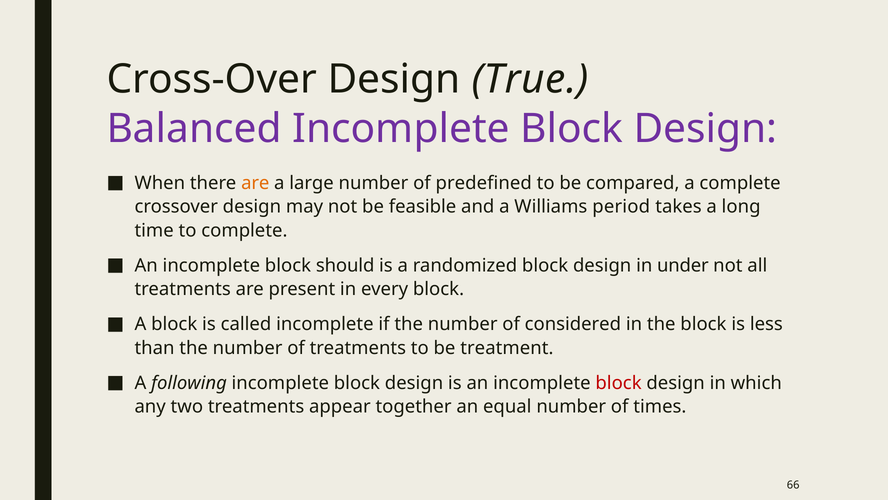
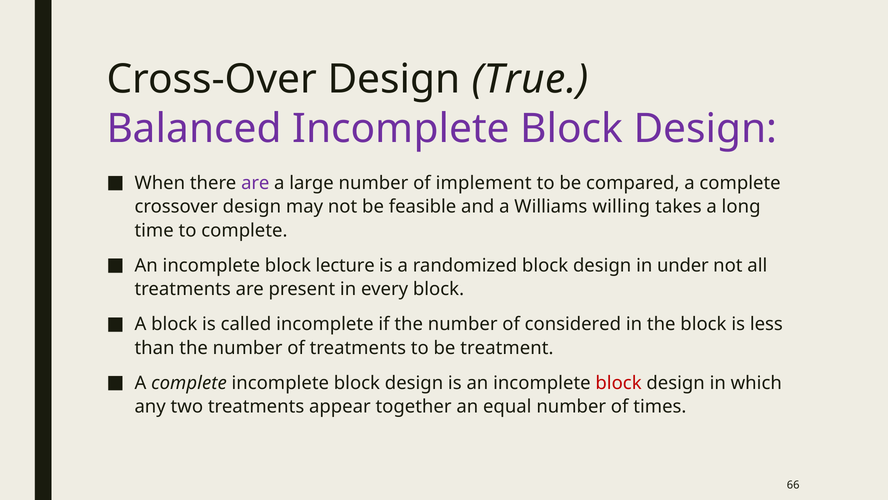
are at (255, 183) colour: orange -> purple
predefined: predefined -> implement
period: period -> willing
should: should -> lecture
following at (189, 383): following -> complete
